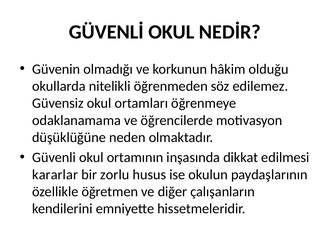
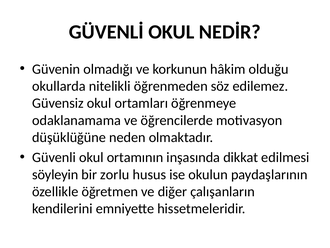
kararlar: kararlar -> söyleyin
